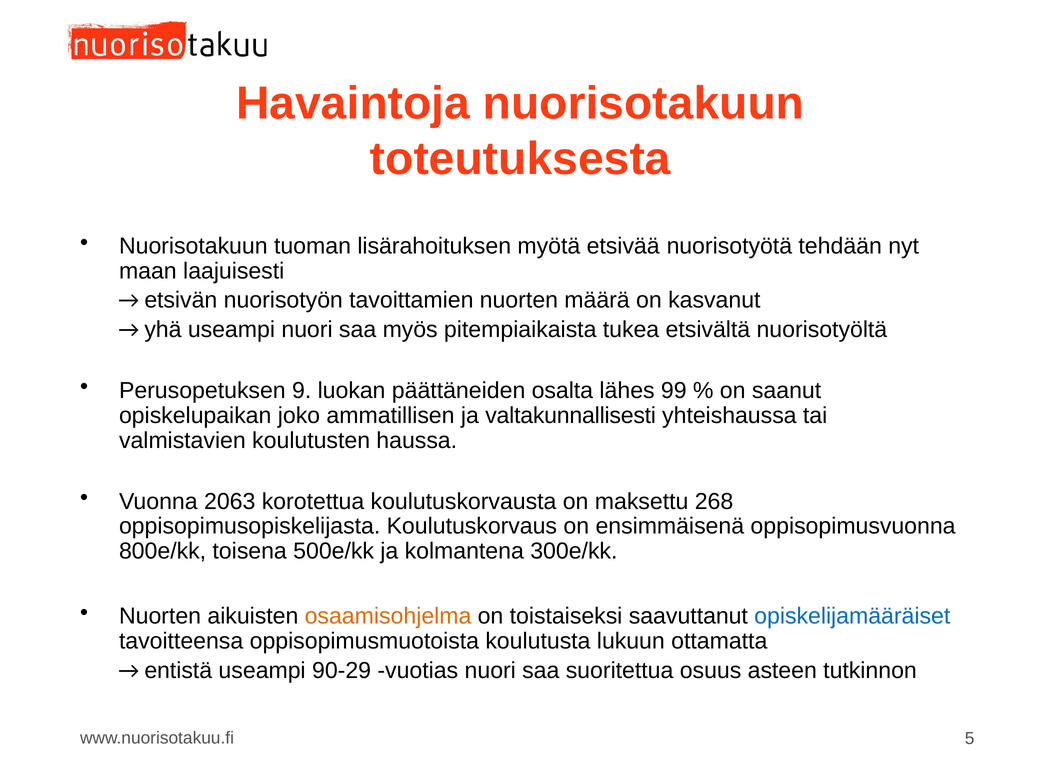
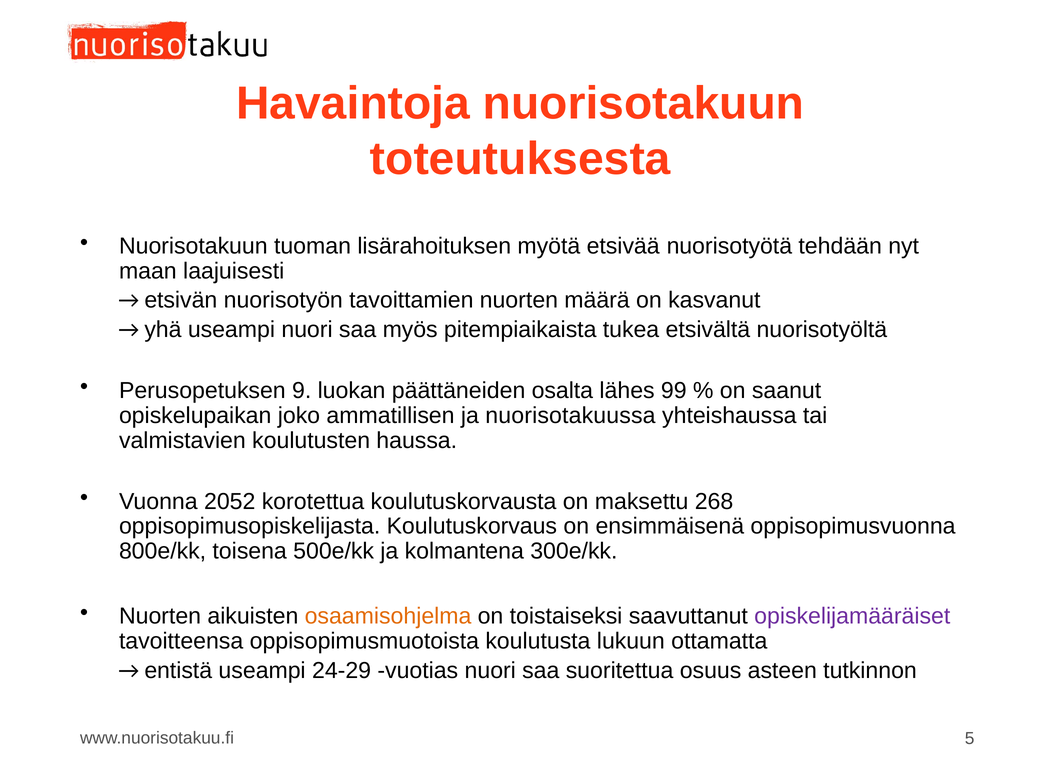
valtakunnallisesti: valtakunnallisesti -> nuorisotakuussa
2063: 2063 -> 2052
opiskelijamääräiset colour: blue -> purple
90-29: 90-29 -> 24-29
